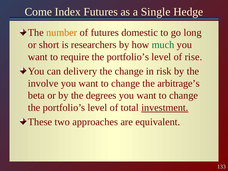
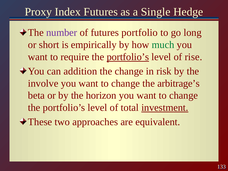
Come: Come -> Proxy
number colour: orange -> purple
domestic: domestic -> portfolio
researchers: researchers -> empirically
portfolio’s at (128, 57) underline: none -> present
delivery: delivery -> addition
degrees: degrees -> horizon
